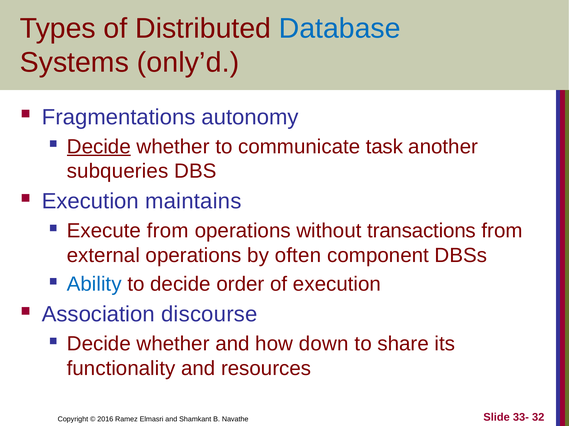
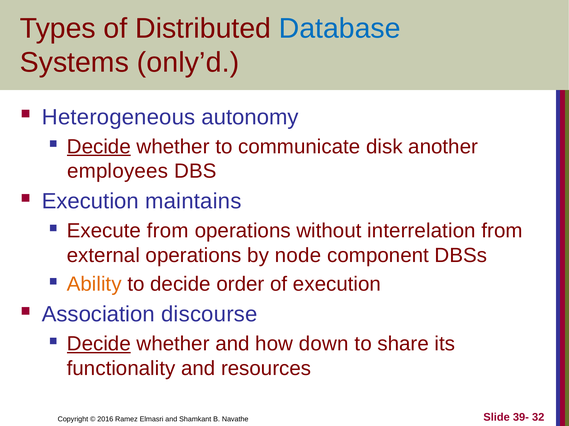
Fragmentations: Fragmentations -> Heterogeneous
task: task -> disk
subqueries: subqueries -> employees
transactions: transactions -> interrelation
often: often -> node
Ability colour: blue -> orange
Decide at (99, 344) underline: none -> present
33-: 33- -> 39-
